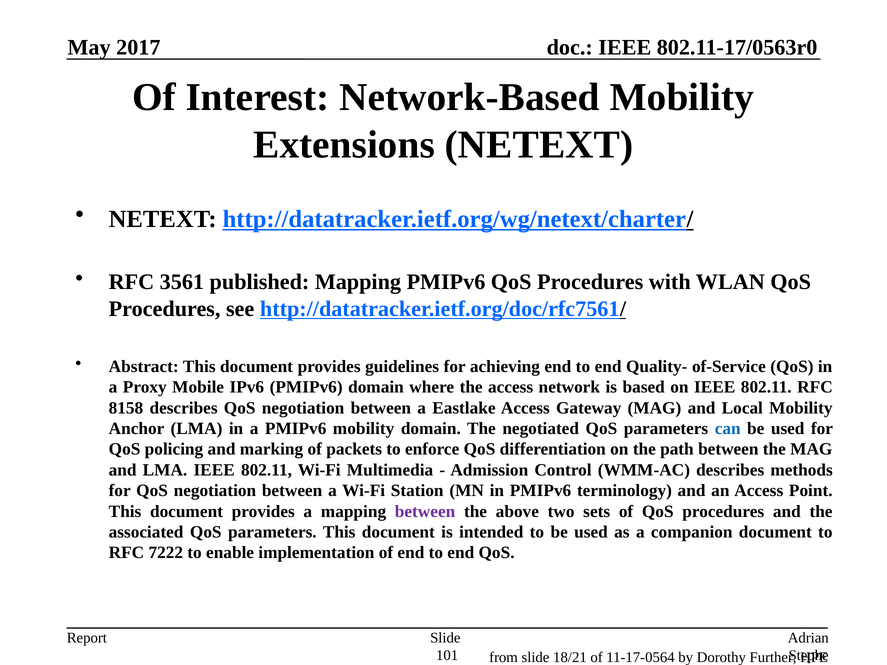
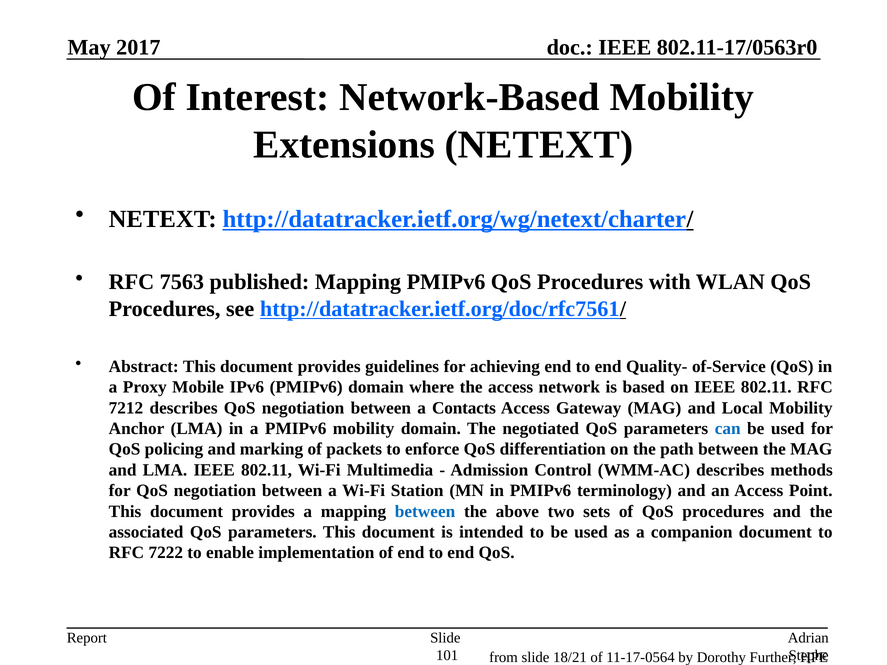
3561: 3561 -> 7563
8158: 8158 -> 7212
Eastlake: Eastlake -> Contacts
between at (425, 512) colour: purple -> blue
